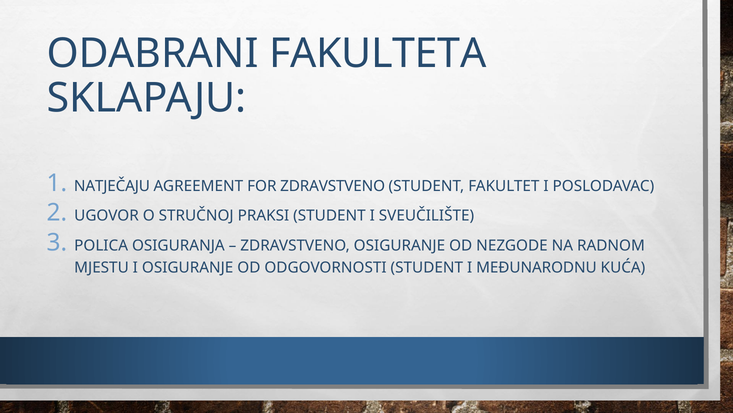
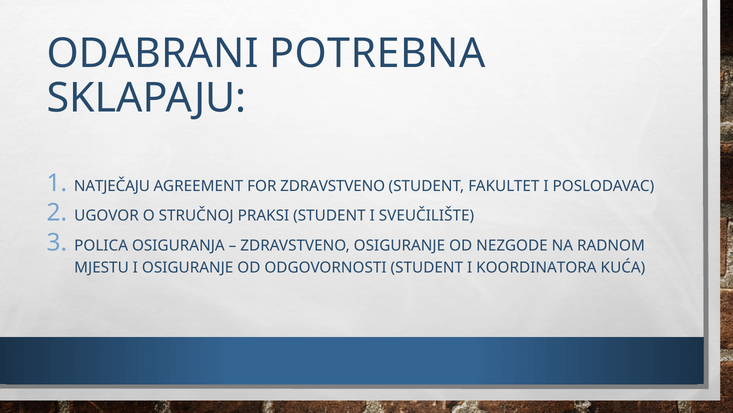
FAKULTETA: FAKULTETA -> POTREBNA
MEĐUNARODNU: MEĐUNARODNU -> KOORDINATORA
